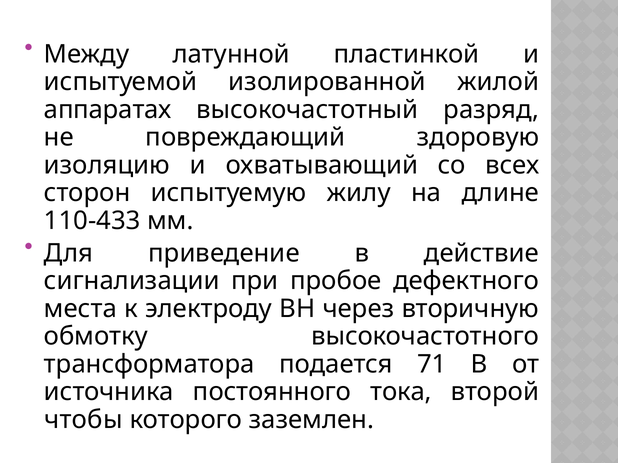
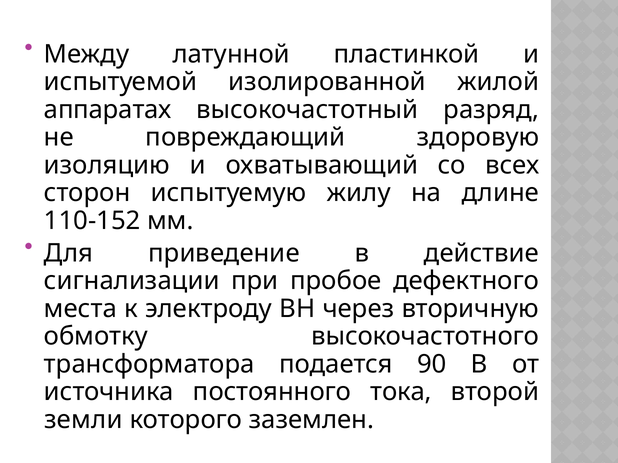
110-433: 110-433 -> 110-152
71: 71 -> 90
чтобы: чтобы -> земли
